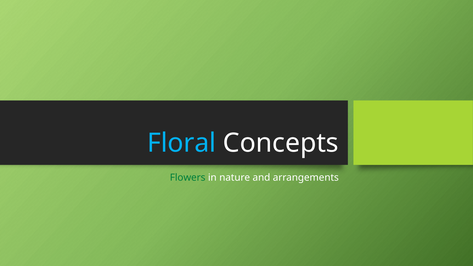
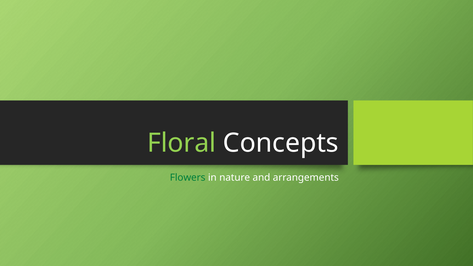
Floral colour: light blue -> light green
